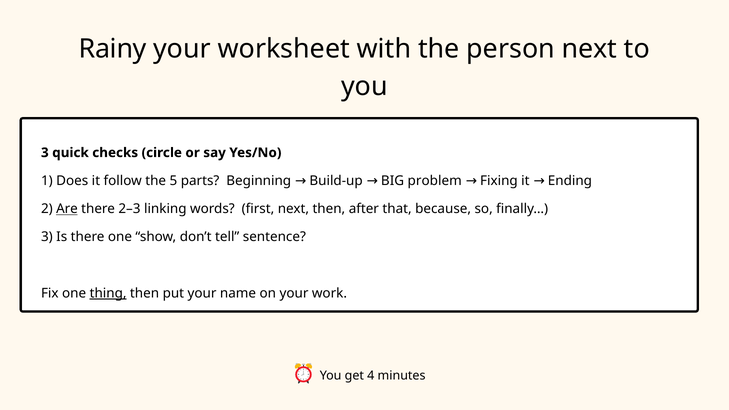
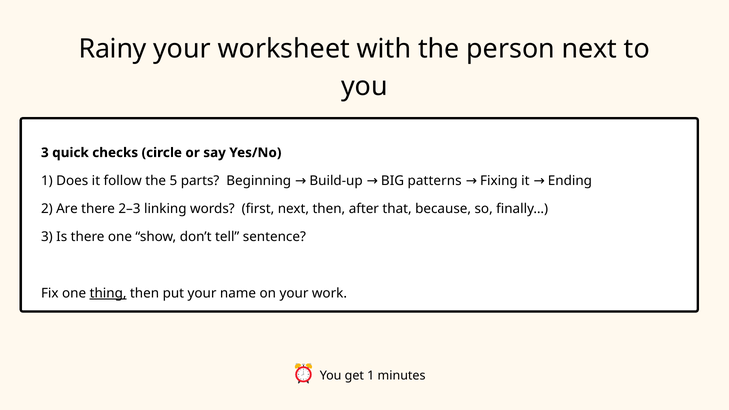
problem: problem -> patterns
Are underline: present -> none
get 4: 4 -> 1
